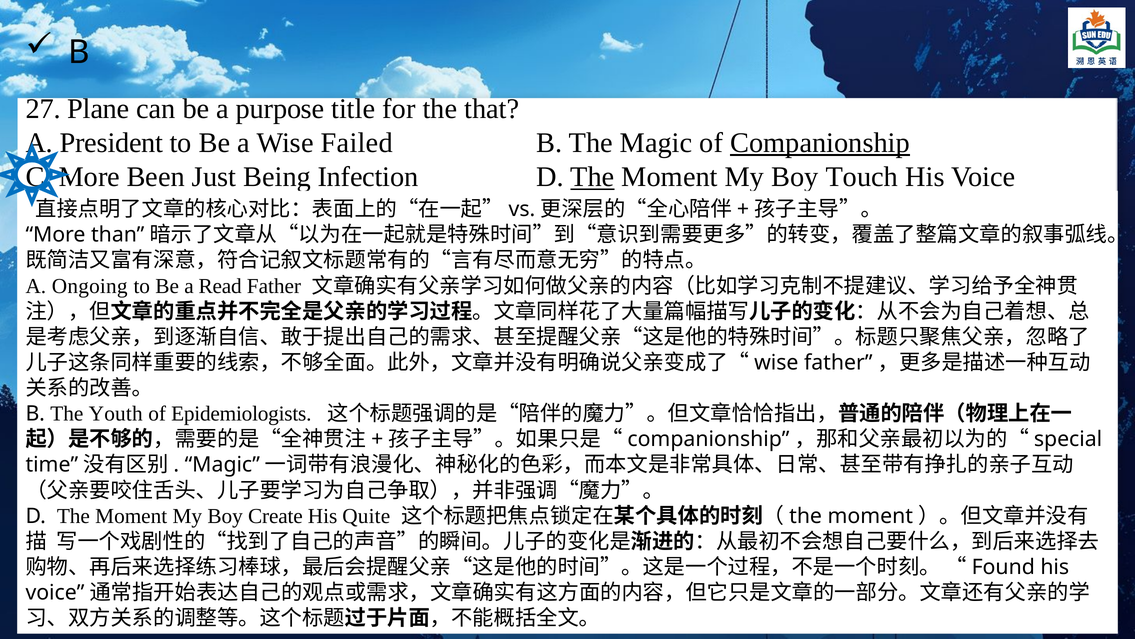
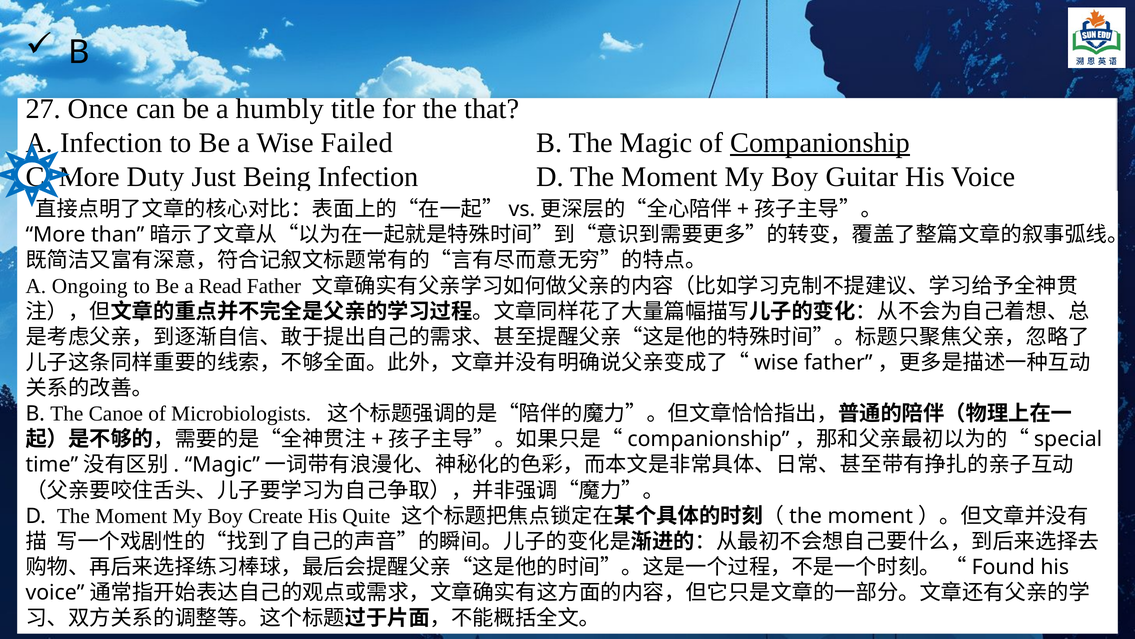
Plane: Plane -> Once
purpose: purpose -> humbly
President at (111, 143): President -> Infection
Been: Been -> Duty
The at (592, 177) underline: present -> none
Touch: Touch -> Guitar
Youth: Youth -> Canoe
Epidemiologists: Epidemiologists -> Microbiologists
